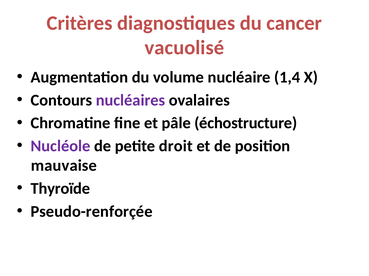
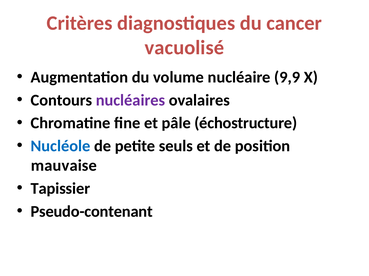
1,4: 1,4 -> 9,9
Nucléole colour: purple -> blue
droit: droit -> seuls
Thyroïde: Thyroïde -> Tapissier
Pseudo-renforçée: Pseudo-renforçée -> Pseudo-contenant
